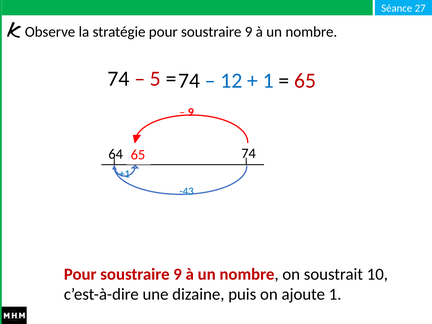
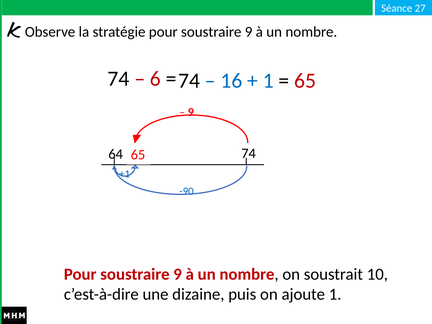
5: 5 -> 6
12: 12 -> 16
-43: -43 -> -90
